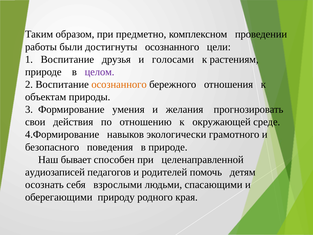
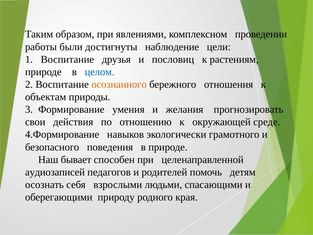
предметно: предметно -> явлениями
достигнуты осознанного: осознанного -> наблюдение
голосами: голосами -> пословиц
целом colour: purple -> blue
